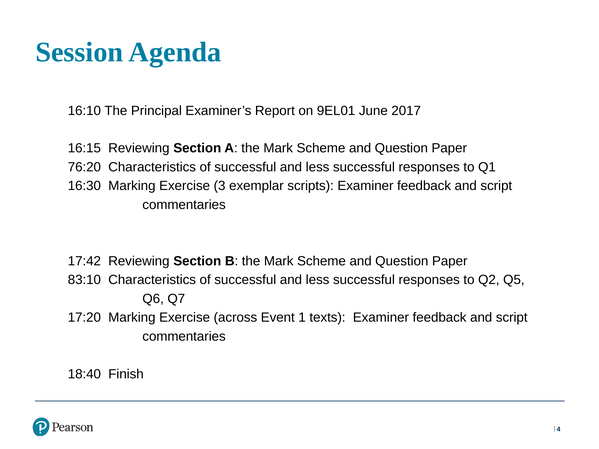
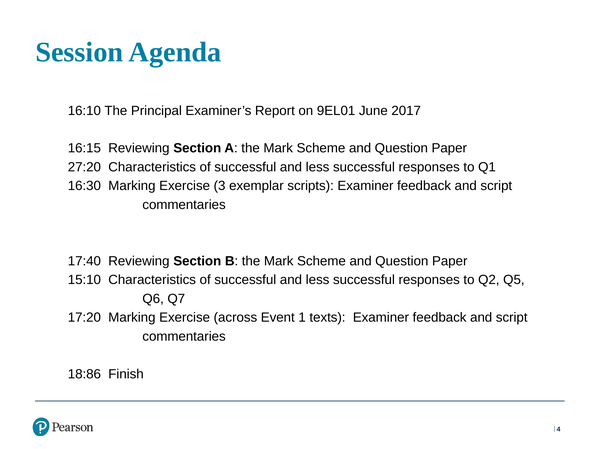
76:20: 76:20 -> 27:20
17:42: 17:42 -> 17:40
83:10: 83:10 -> 15:10
18:40: 18:40 -> 18:86
